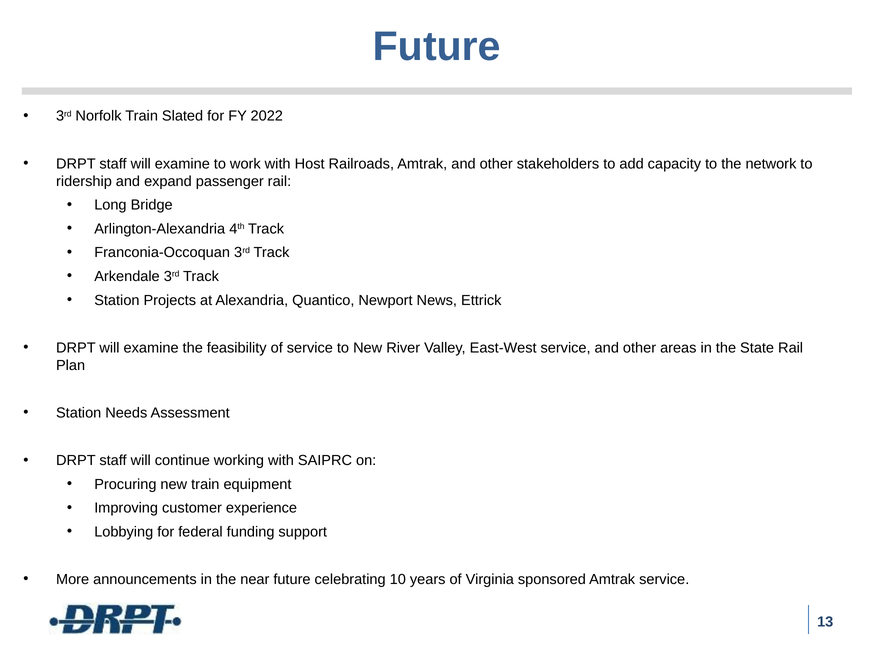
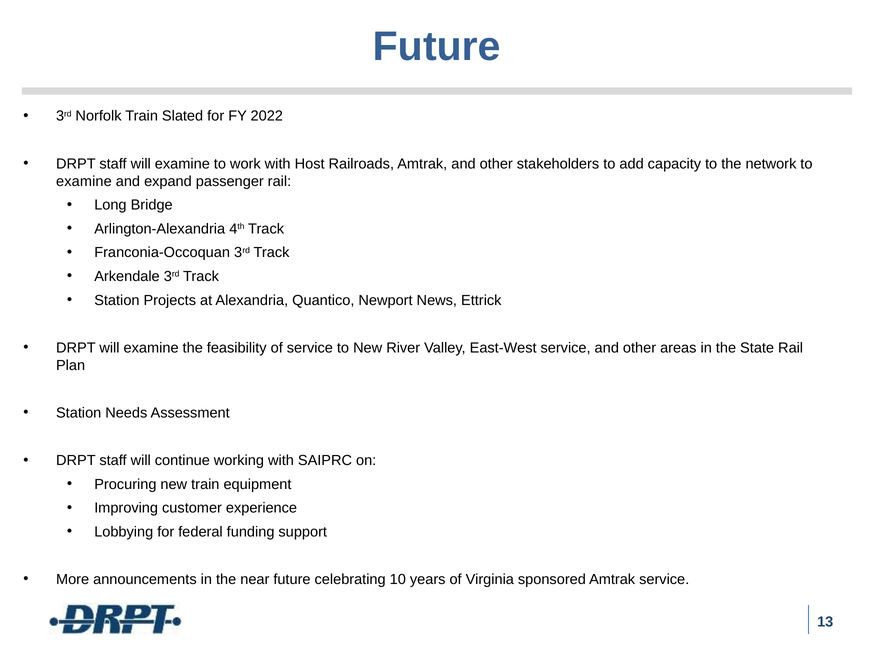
ridership at (84, 181): ridership -> examine
